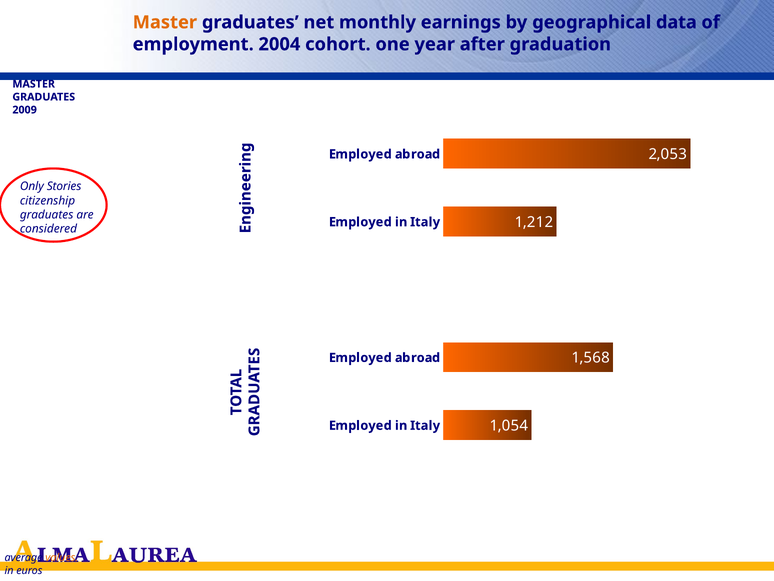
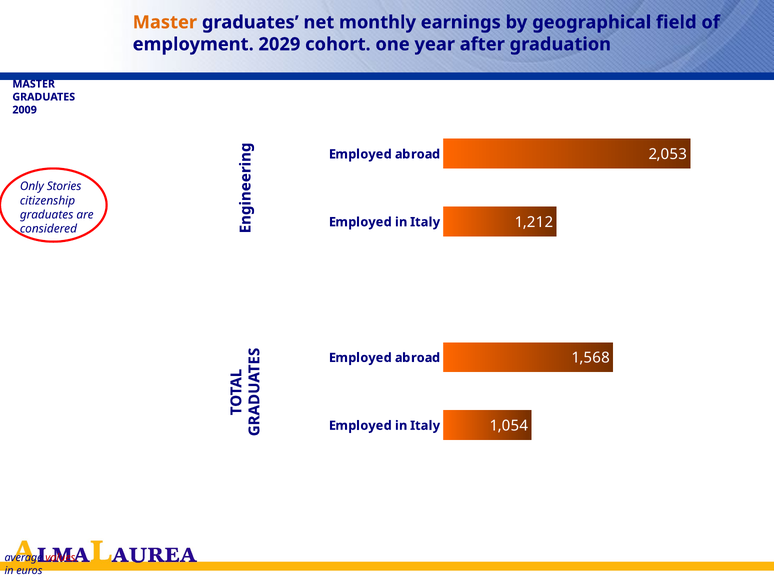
data: data -> field
2004: 2004 -> 2029
values colour: orange -> red
